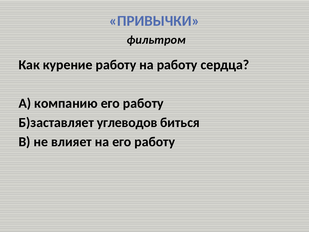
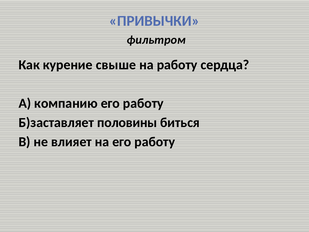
курение работу: работу -> свыше
углеводов: углеводов -> половины
